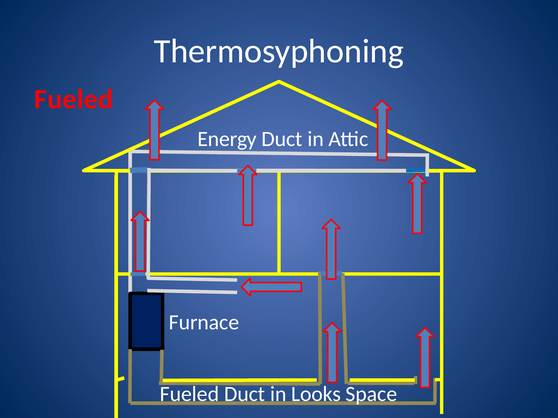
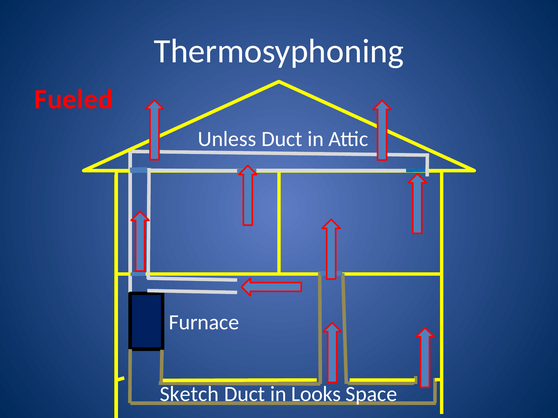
Energy: Energy -> Unless
Fueled at (189, 395): Fueled -> Sketch
